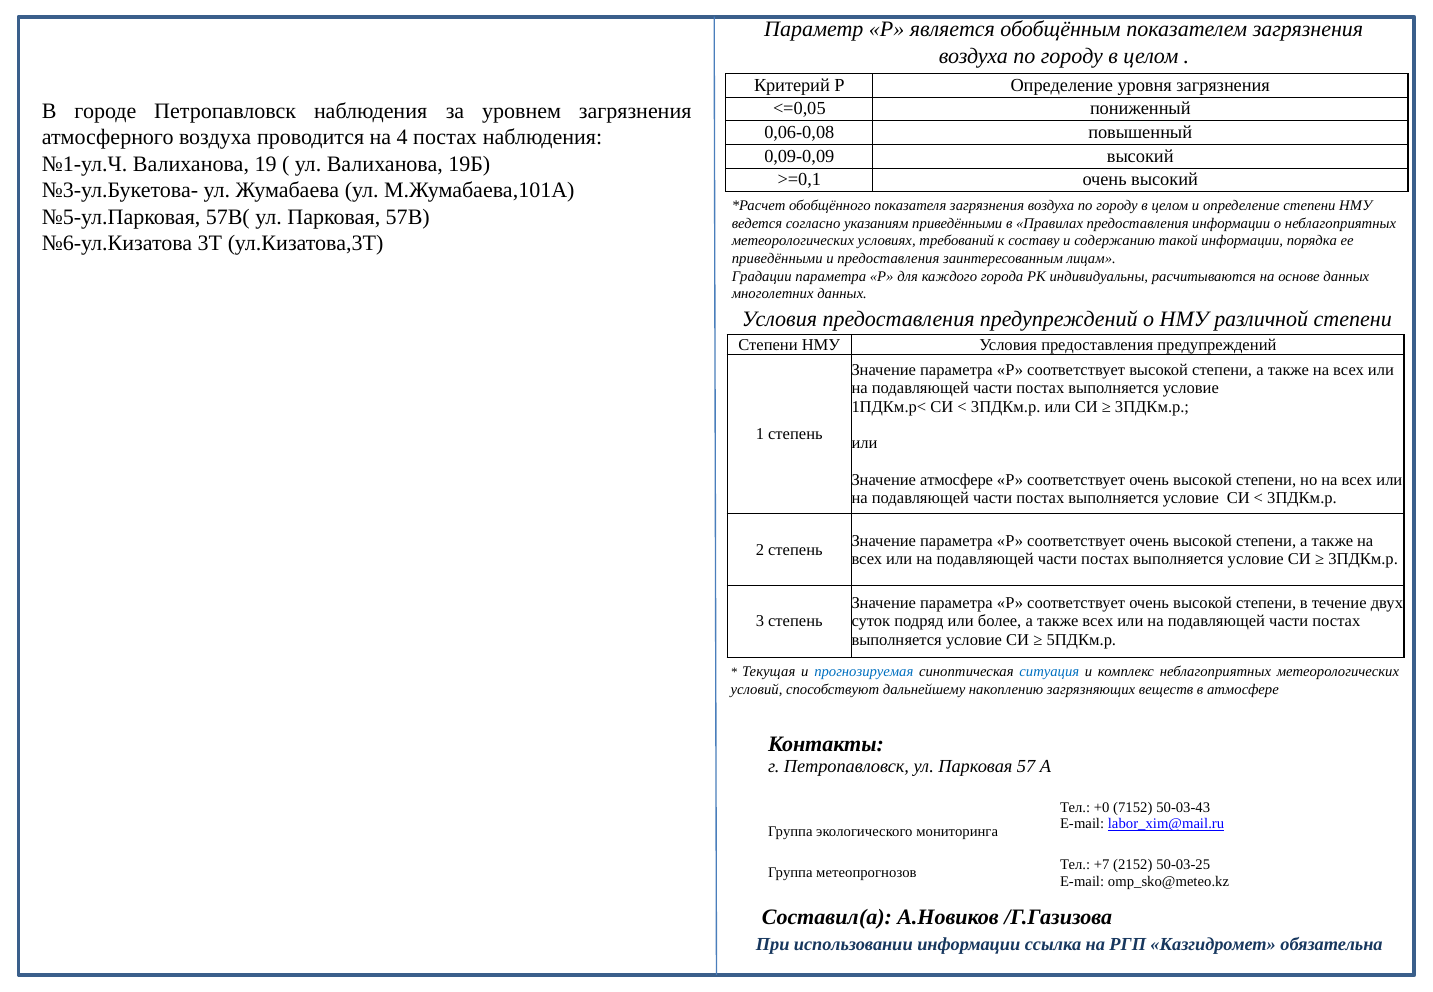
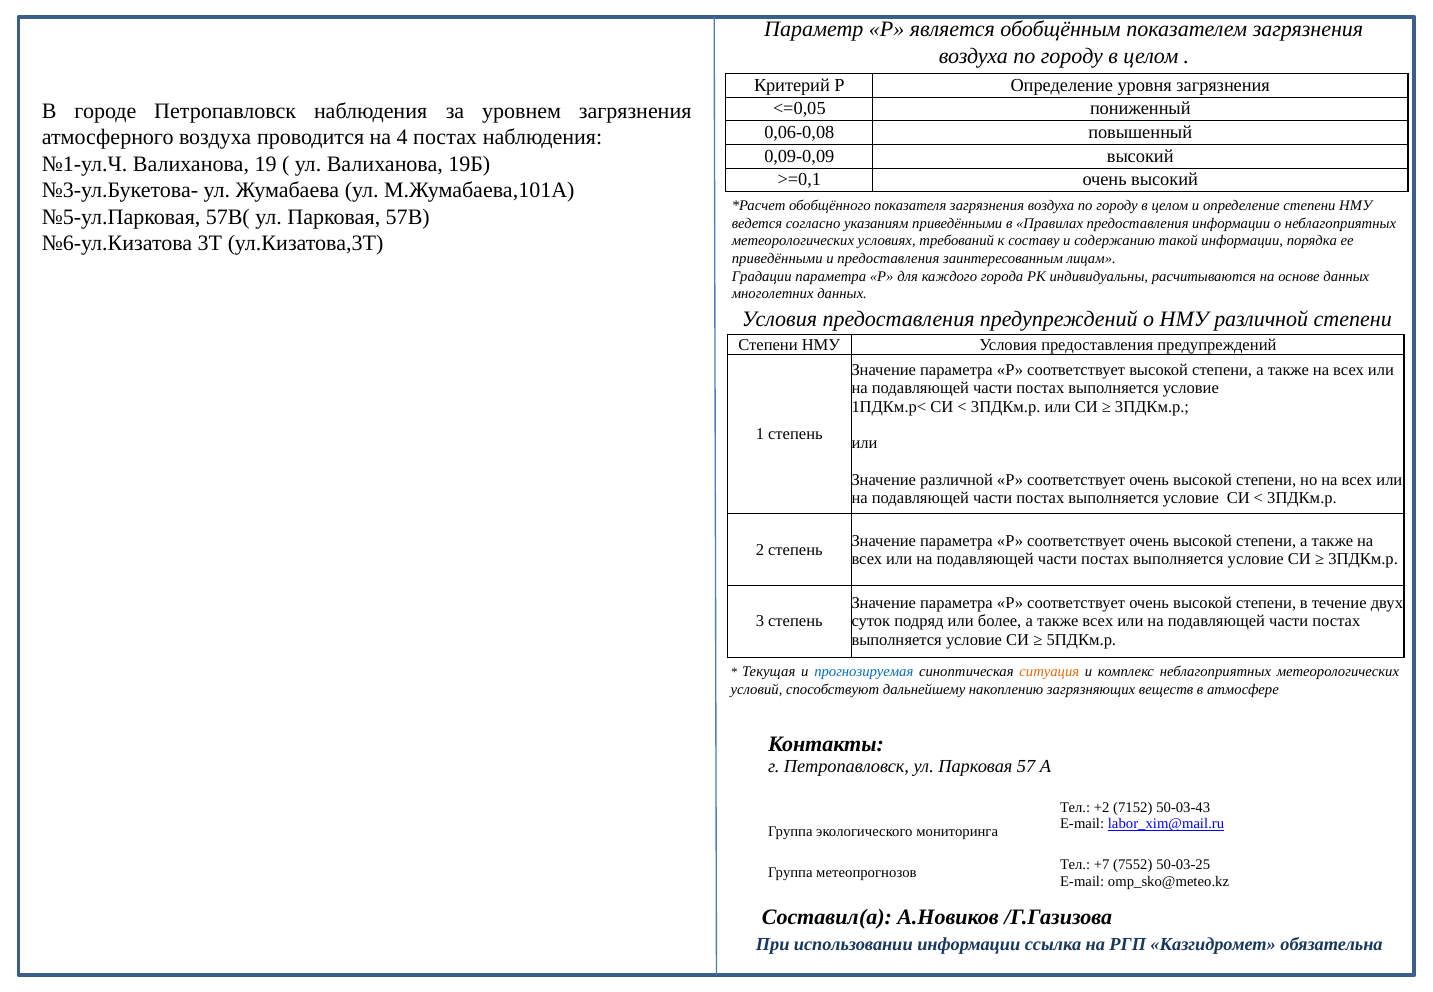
Значение атмосфере: атмосфере -> различной
ситуация colour: blue -> orange
+0: +0 -> +2
2152: 2152 -> 7552
